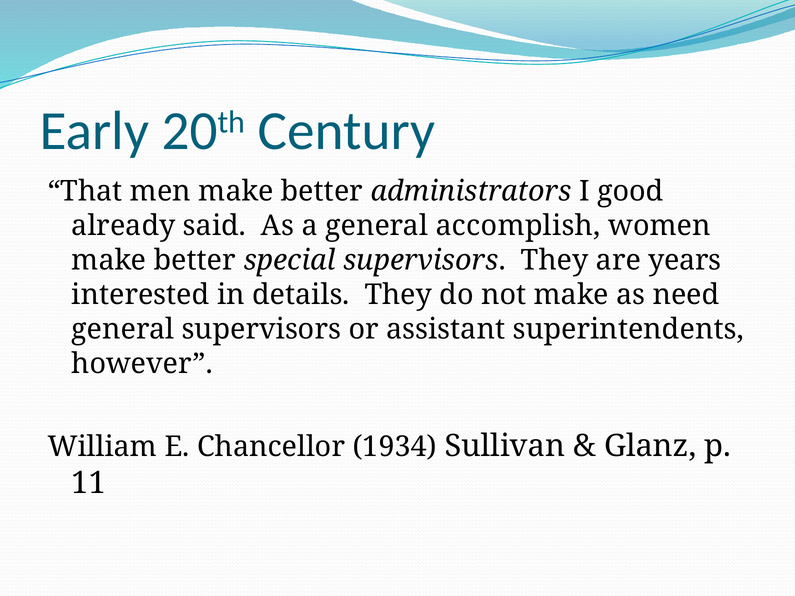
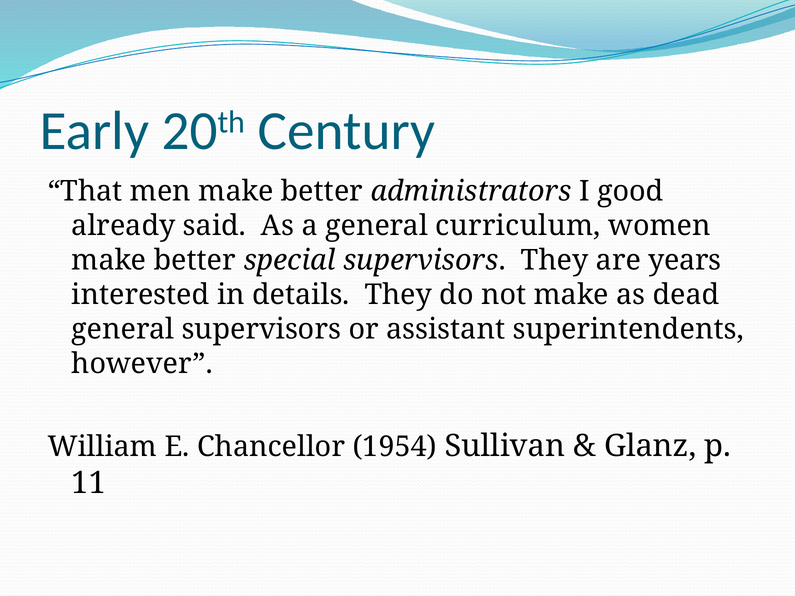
accomplish: accomplish -> curriculum
need: need -> dead
1934: 1934 -> 1954
